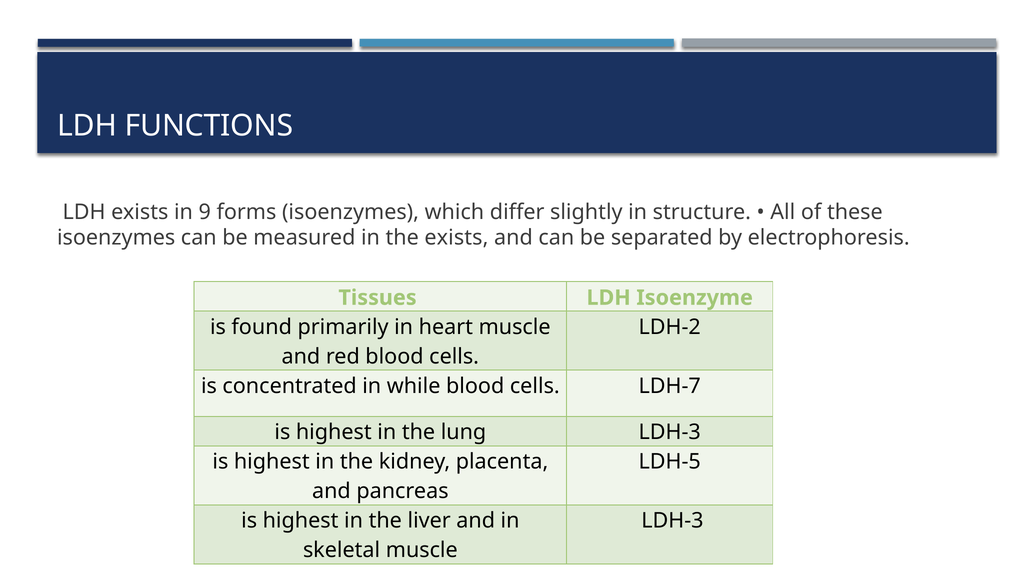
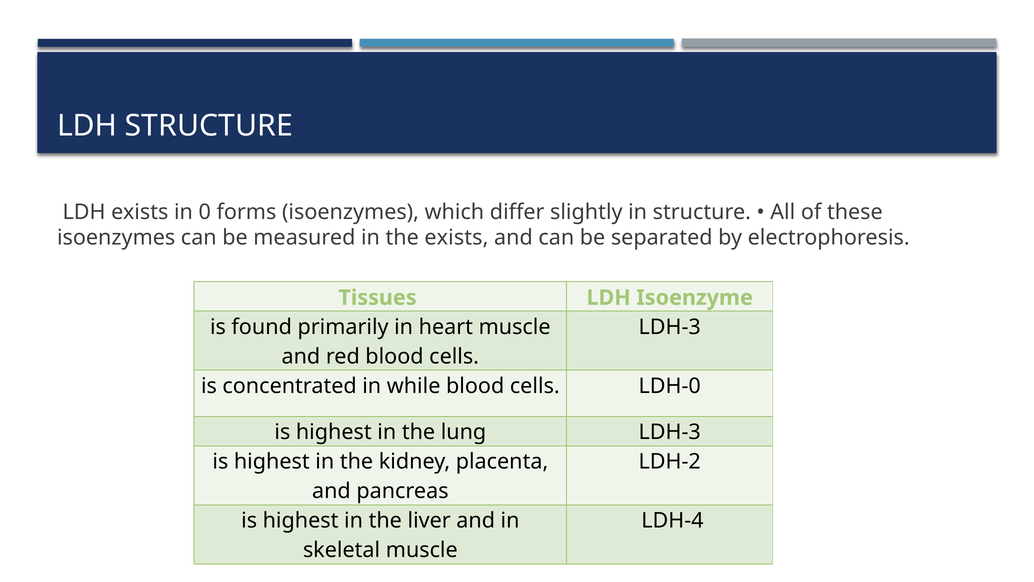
LDH FUNCTIONS: FUNCTIONS -> STRUCTURE
9: 9 -> 0
LDH-2 at (670, 327): LDH-2 -> LDH-3
LDH-7: LDH-7 -> LDH-0
LDH-5: LDH-5 -> LDH-2
LDH-3 at (672, 521): LDH-3 -> LDH-4
